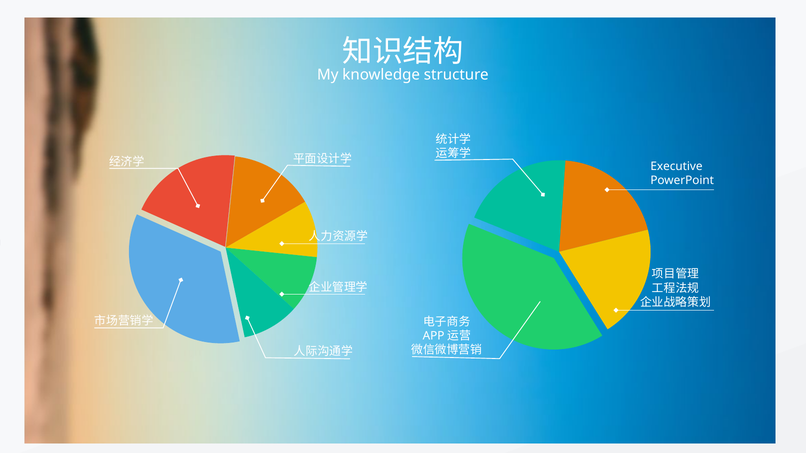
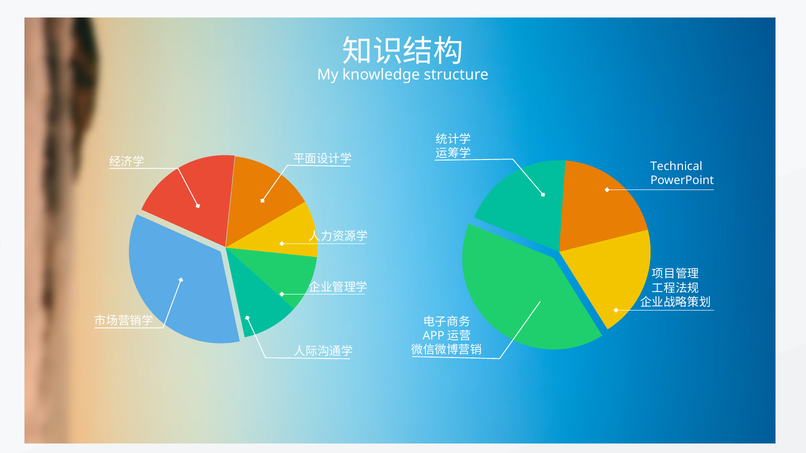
Executive: Executive -> Technical
